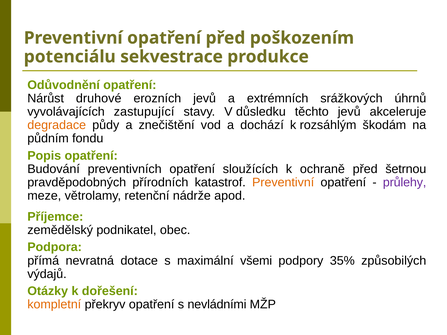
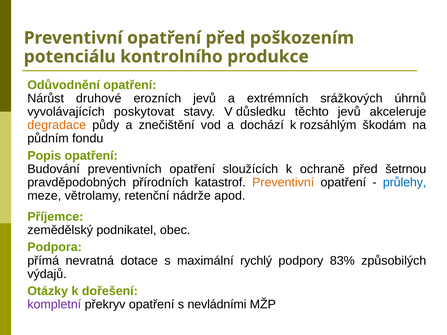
sekvestrace: sekvestrace -> kontrolního
zastupující: zastupující -> poskytovat
průlehy colour: purple -> blue
všemi: všemi -> rychlý
35%: 35% -> 83%
kompletní colour: orange -> purple
